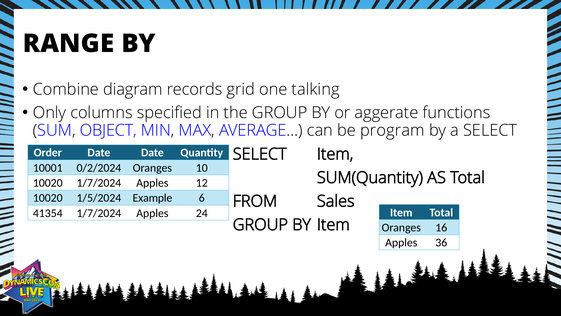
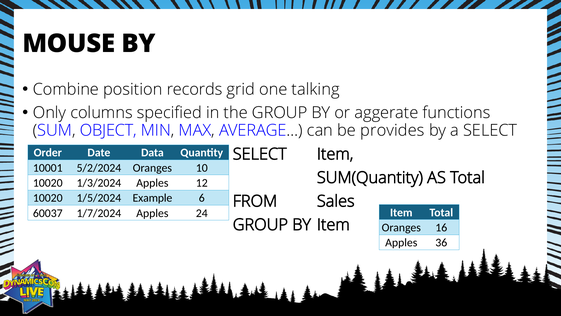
RANGE: RANGE -> MOUSE
diagram: diagram -> position
program: program -> provides
Date Date: Date -> Data
0/2/2024: 0/2/2024 -> 5/2/2024
10020 1/7/2024: 1/7/2024 -> 1/3/2024
41354: 41354 -> 60037
